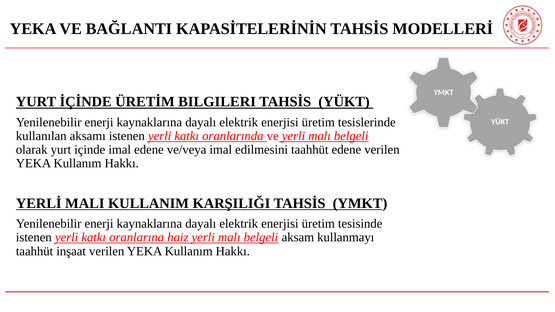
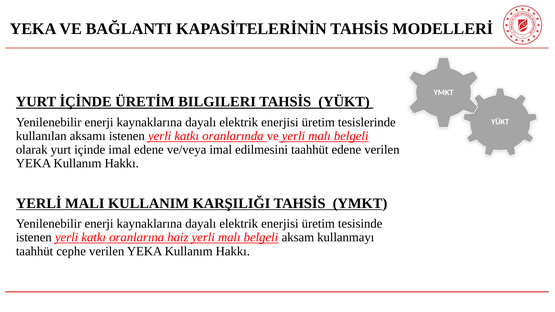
inşaat: inşaat -> cephe
